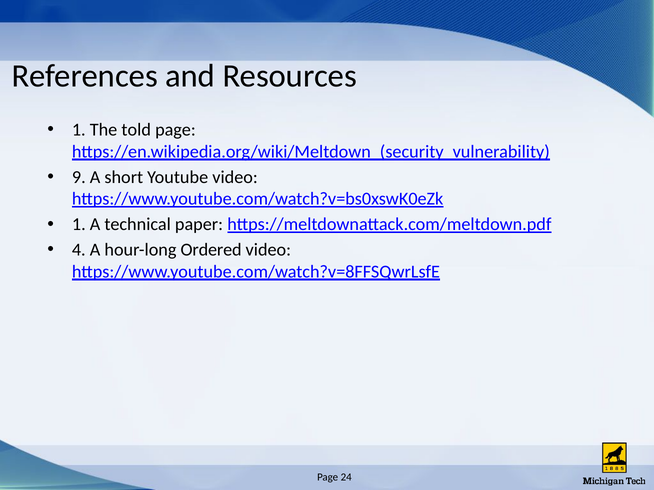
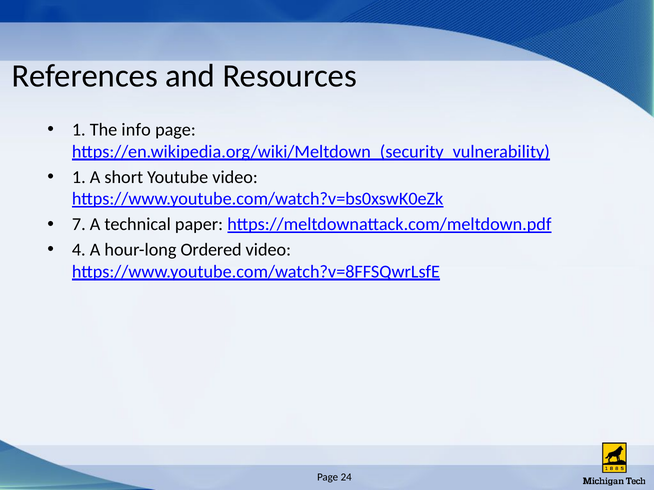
told: told -> info
9 at (79, 177): 9 -> 1
1 at (79, 225): 1 -> 7
